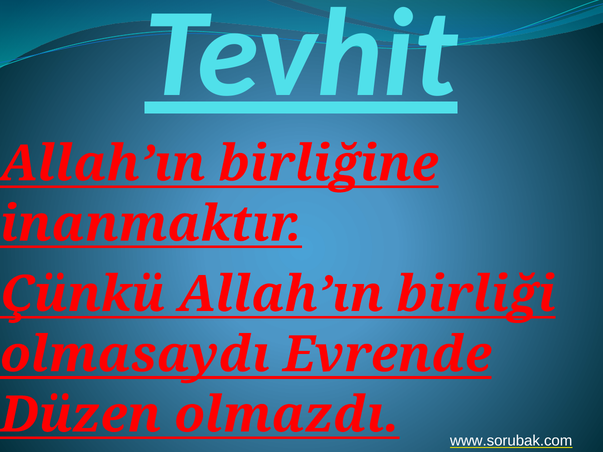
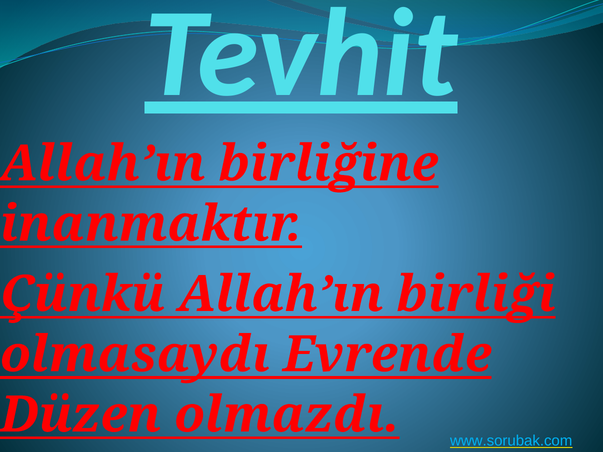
www.sorubak.com colour: white -> light blue
